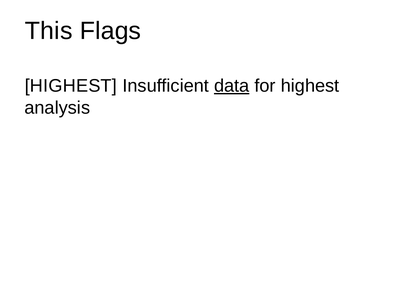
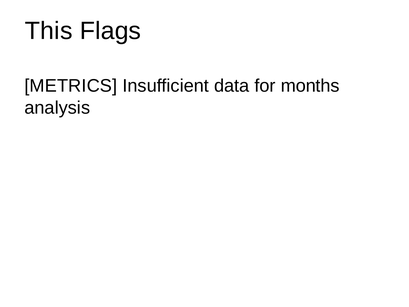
HIGHEST at (71, 86): HIGHEST -> METRICS
data underline: present -> none
for highest: highest -> months
